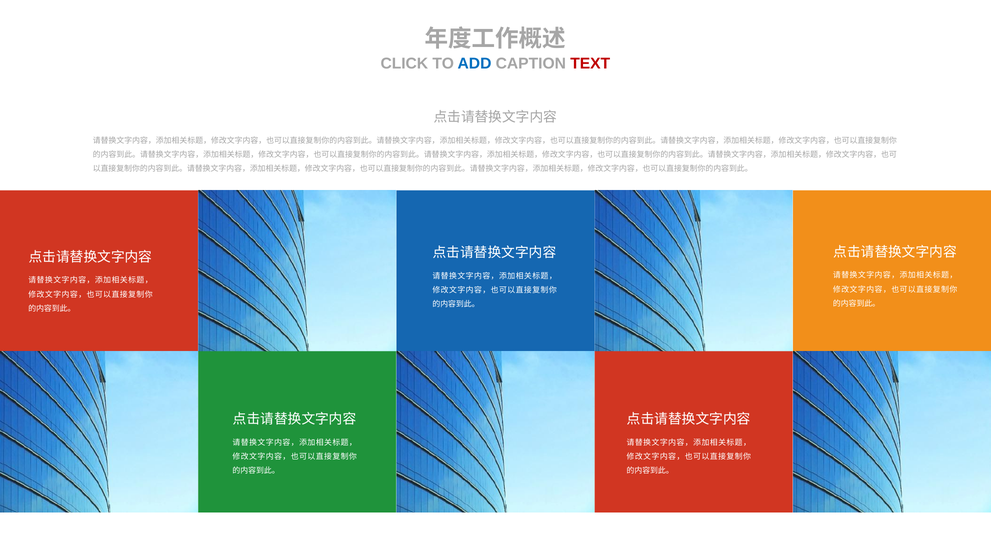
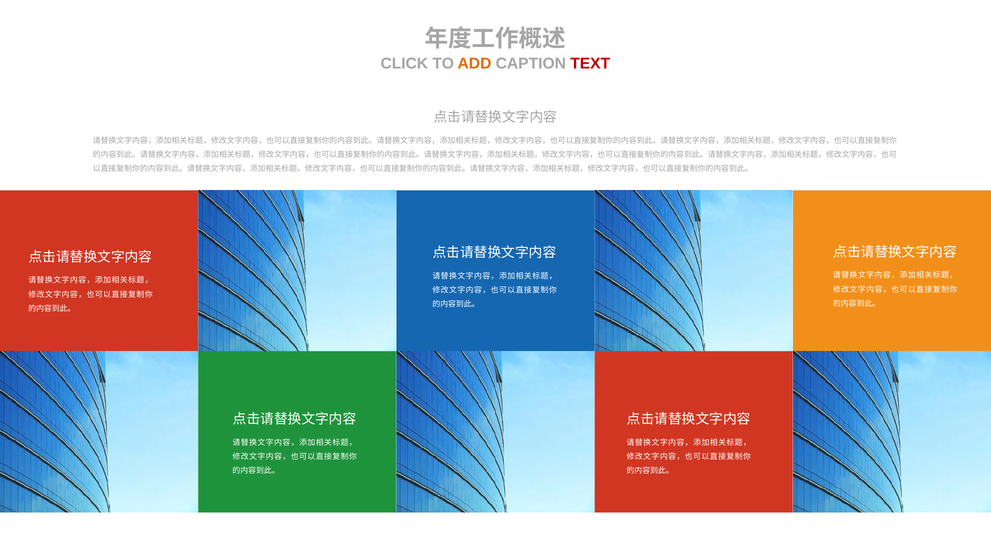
ADD colour: blue -> orange
